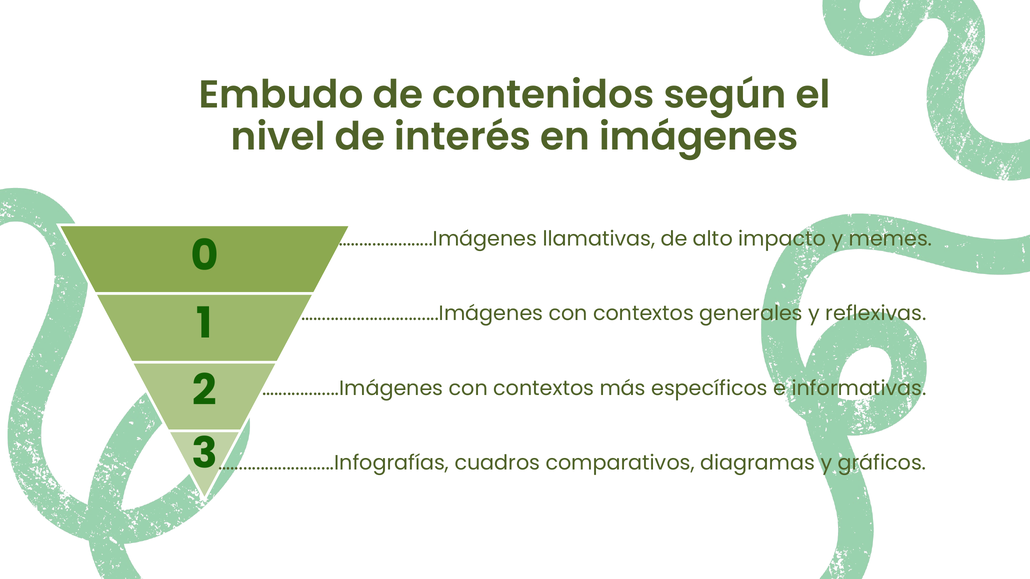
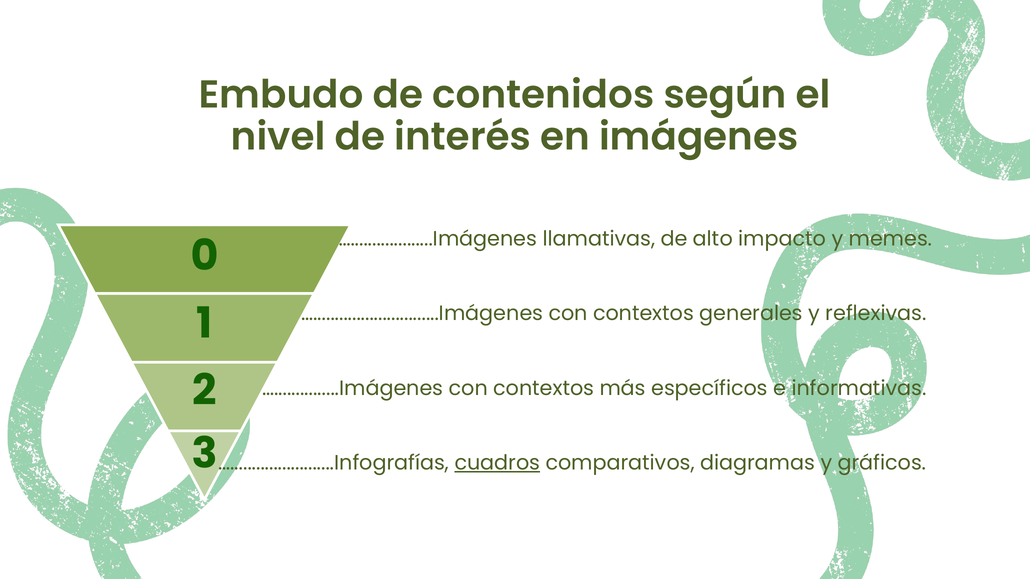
cuadros underline: none -> present
